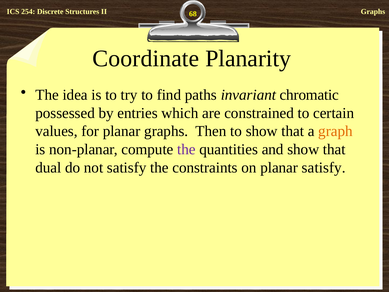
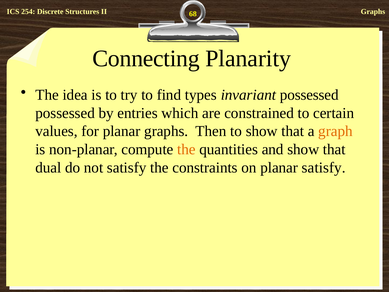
Coordinate: Coordinate -> Connecting
paths: paths -> types
invariant chromatic: chromatic -> possessed
the at (186, 149) colour: purple -> orange
